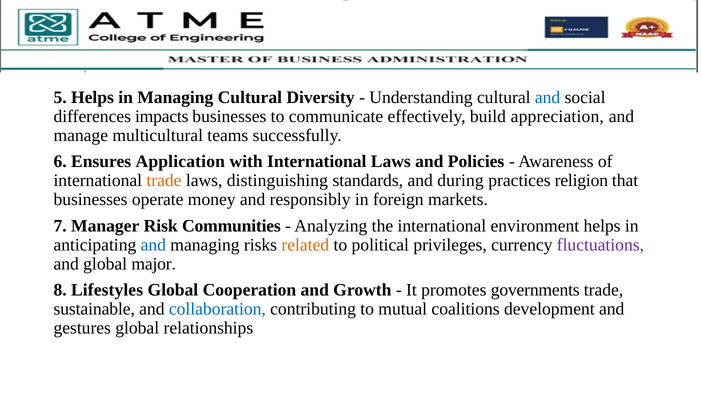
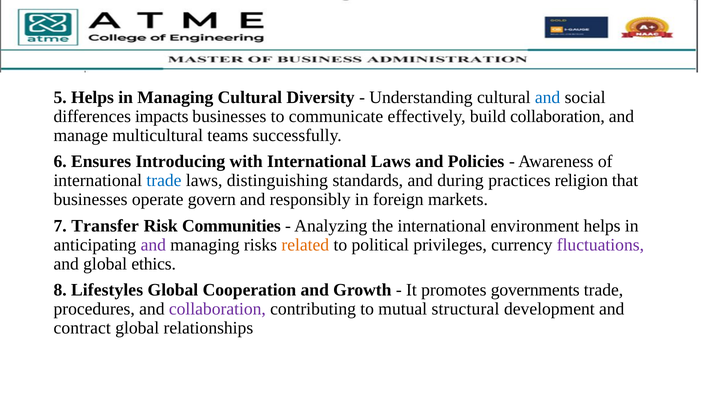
build appreciation: appreciation -> collaboration
Application: Application -> Introducing
trade at (164, 181) colour: orange -> blue
money: money -> govern
Manager: Manager -> Transfer
and at (153, 245) colour: blue -> purple
major: major -> ethics
sustainable: sustainable -> procedures
collaboration at (217, 309) colour: blue -> purple
coalitions: coalitions -> structural
gestures: gestures -> contract
